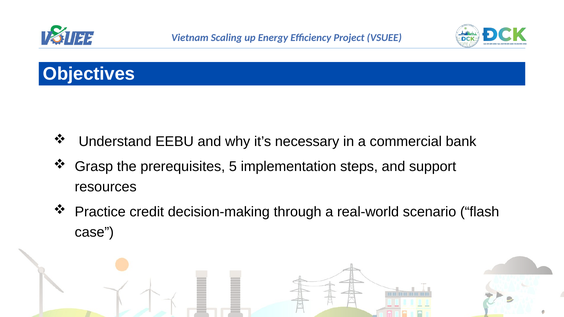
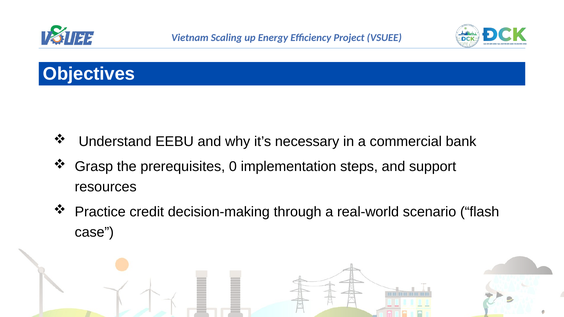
5: 5 -> 0
